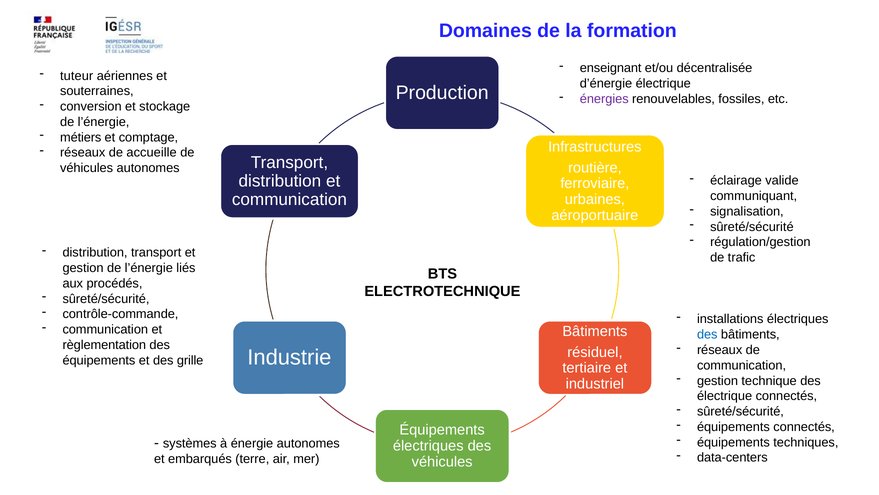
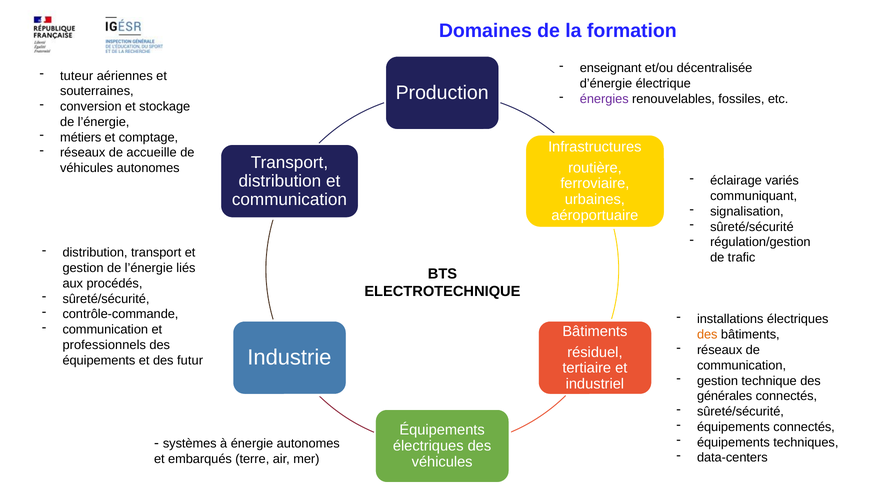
valide: valide -> variés
des at (707, 334) colour: blue -> orange
règlementation: règlementation -> professionnels
grille: grille -> futur
électrique at (725, 396): électrique -> générales
